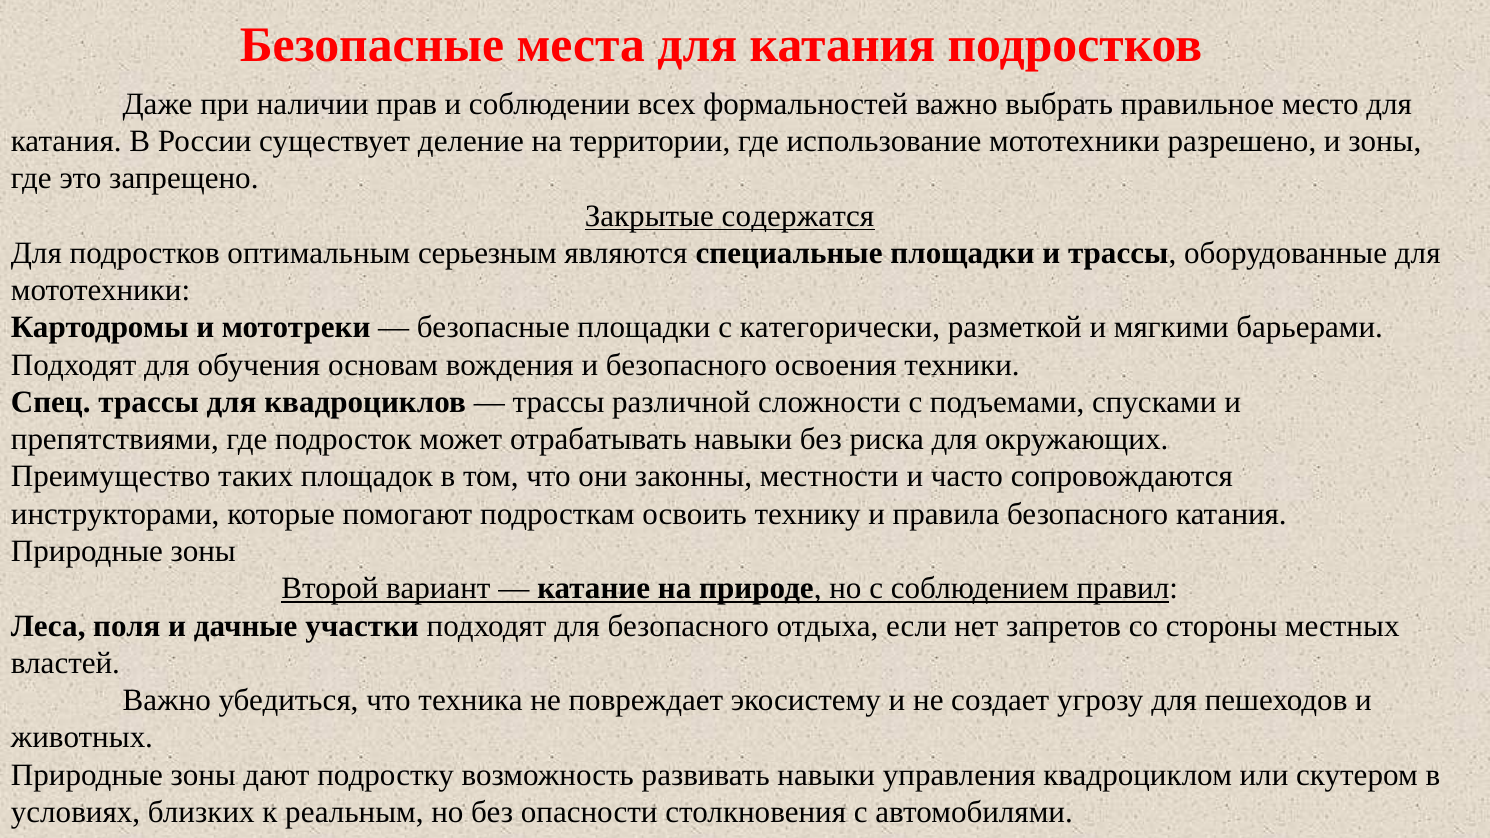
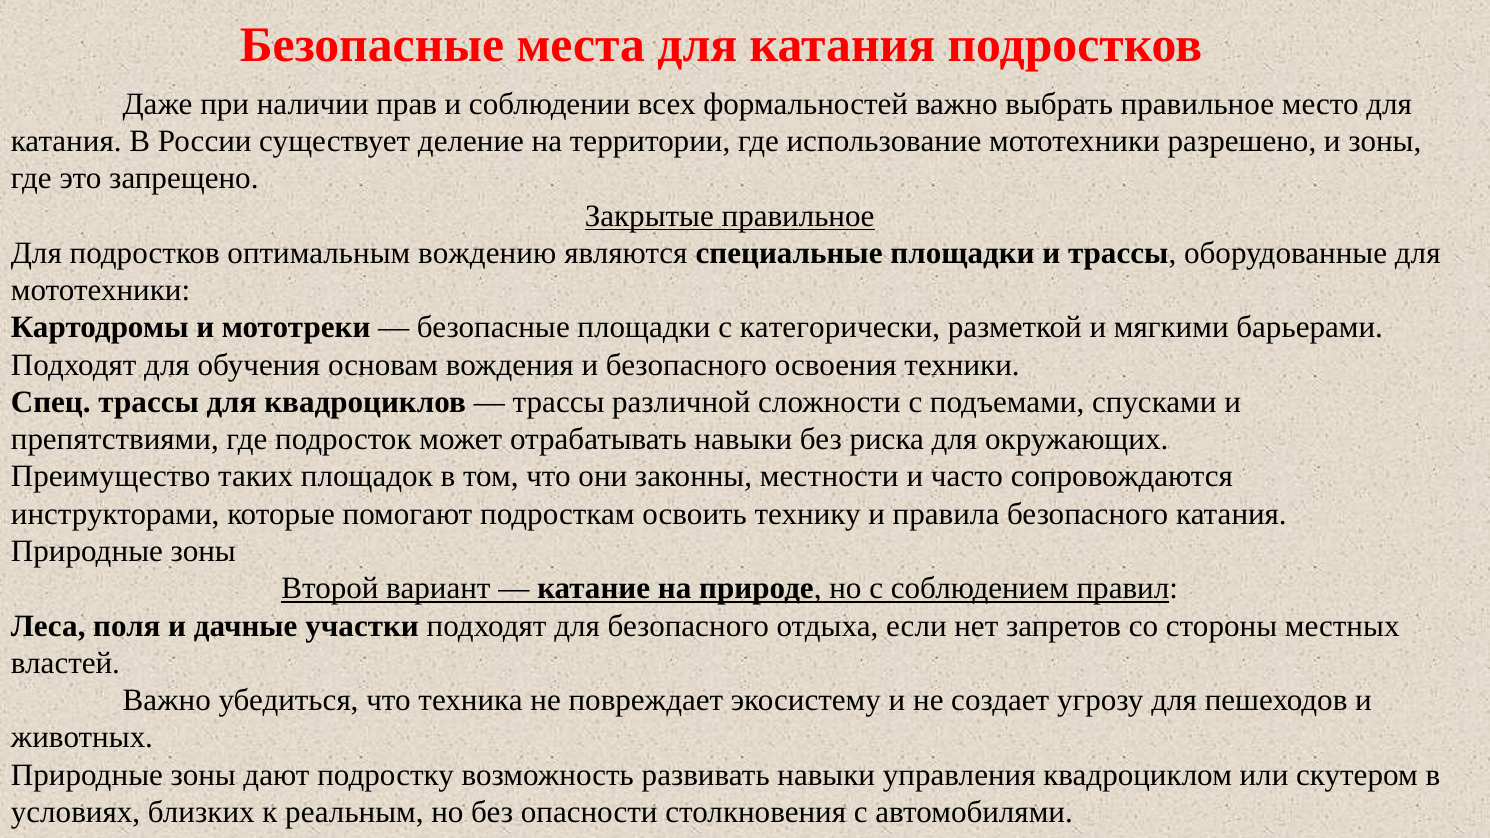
Закрытые содержатся: содержатся -> правильное
серьезным: серьезным -> вождению
